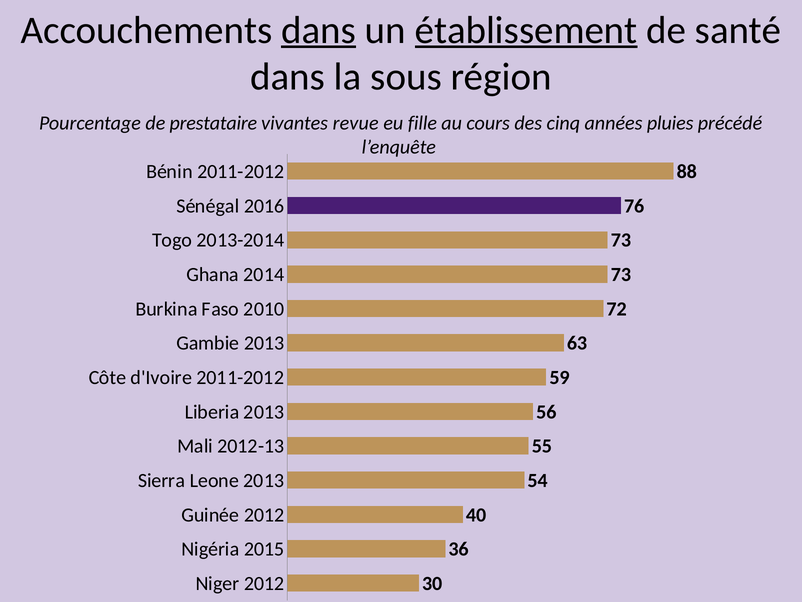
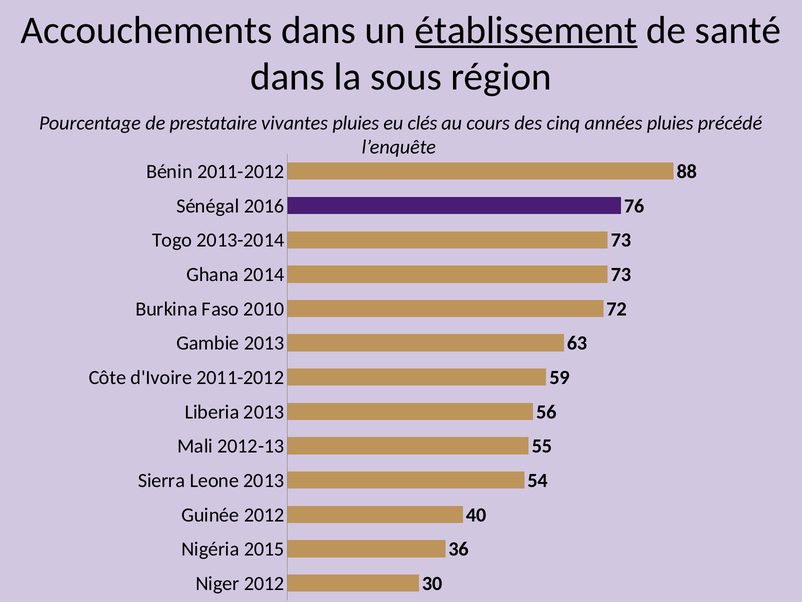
dans at (319, 30) underline: present -> none
vivantes revue: revue -> pluies
fille: fille -> clés
